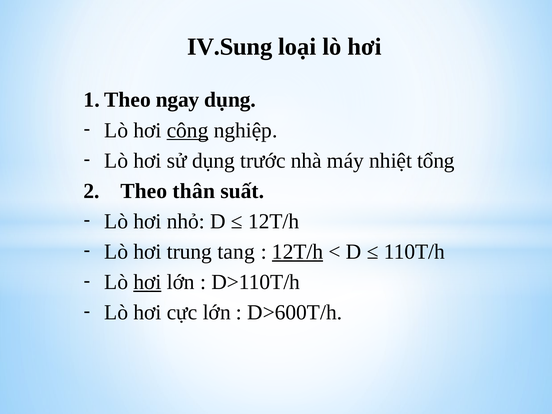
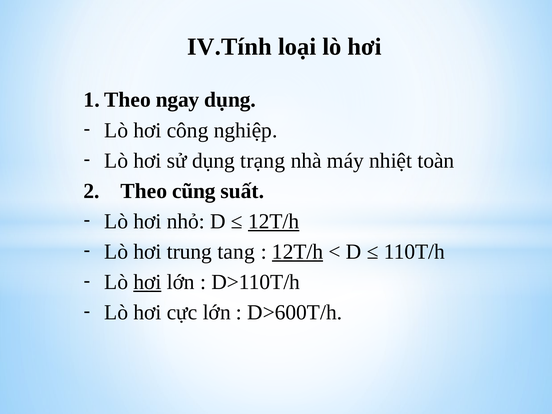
IV.Sung: IV.Sung -> IV.Tính
công underline: present -> none
trước: trước -> trạng
tổng: tổng -> toàn
thân: thân -> cũng
12T/h at (274, 221) underline: none -> present
